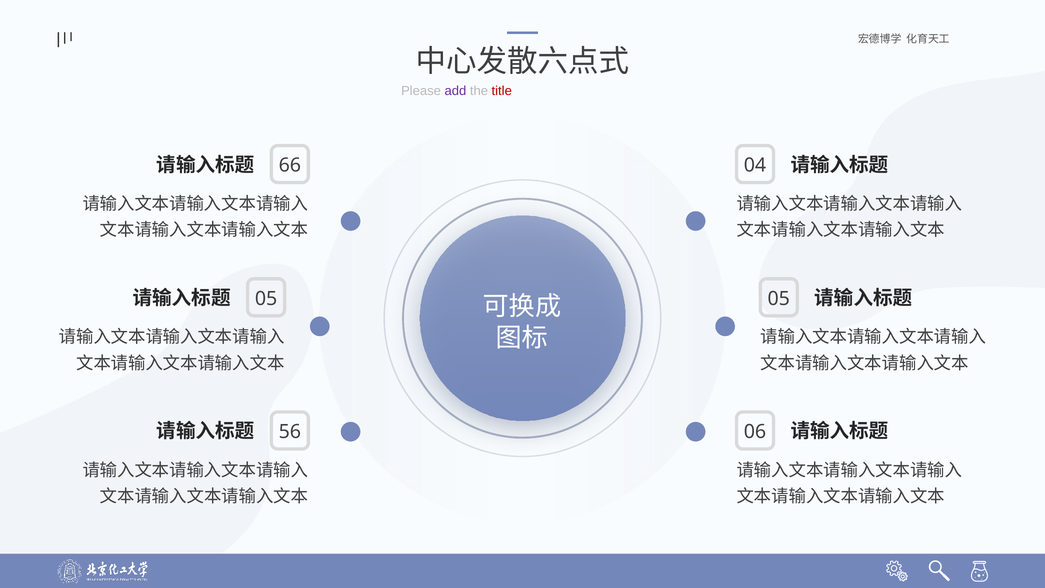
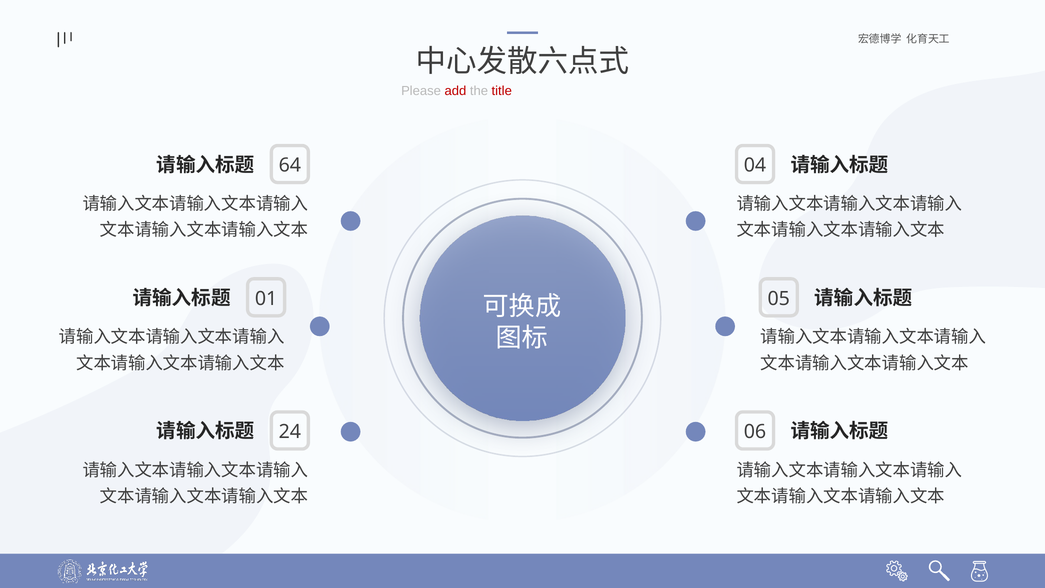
add colour: purple -> red
66: 66 -> 64
05 at (266, 299): 05 -> 01
56: 56 -> 24
